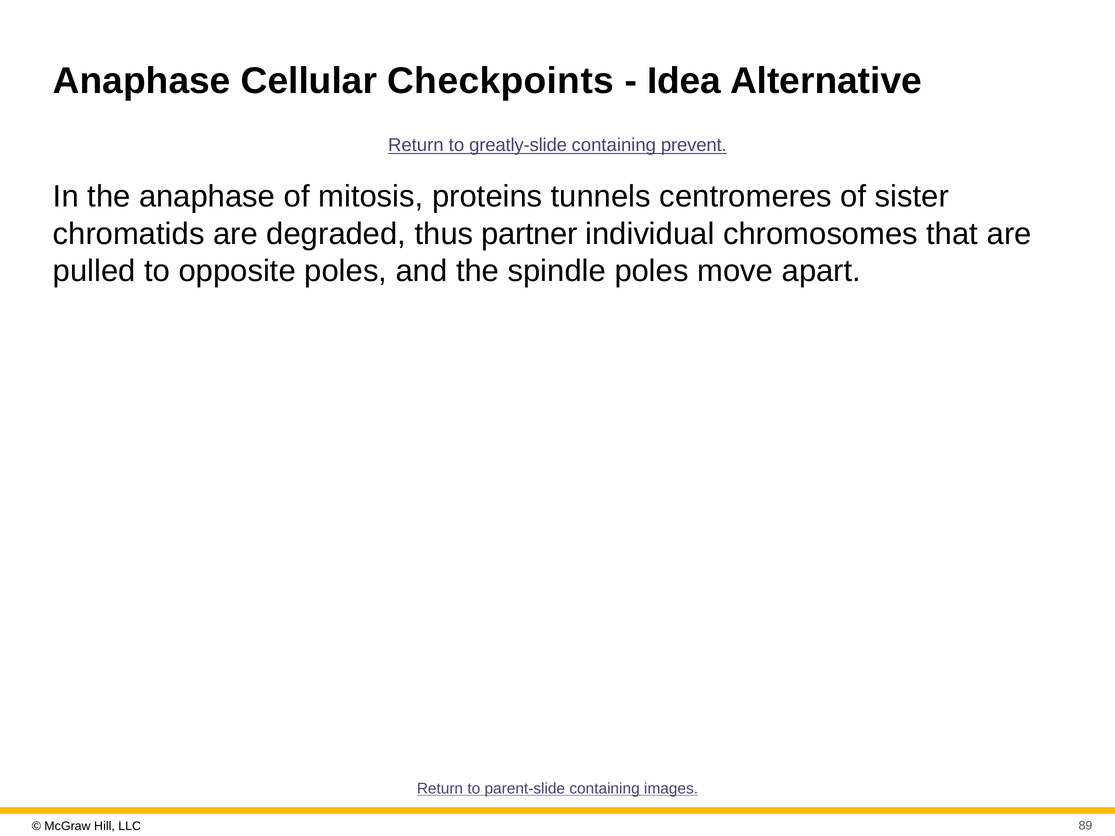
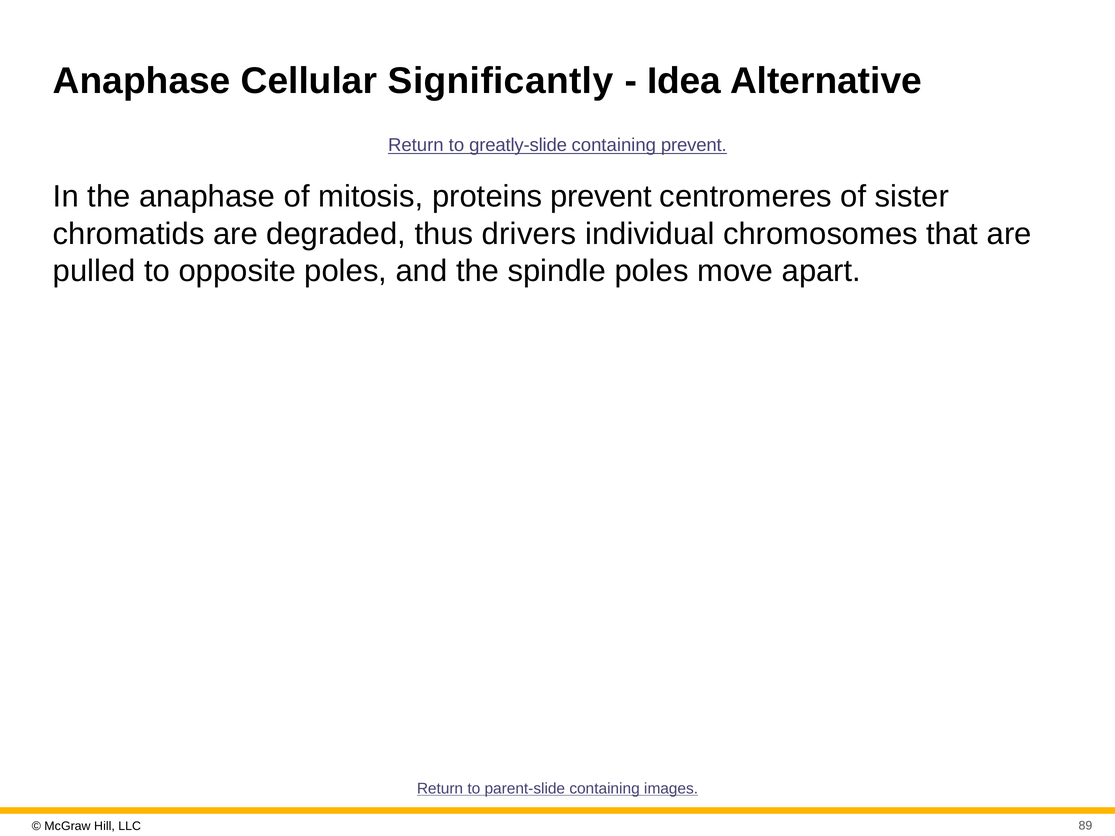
Checkpoints: Checkpoints -> Significantly
proteins tunnels: tunnels -> prevent
partner: partner -> drivers
